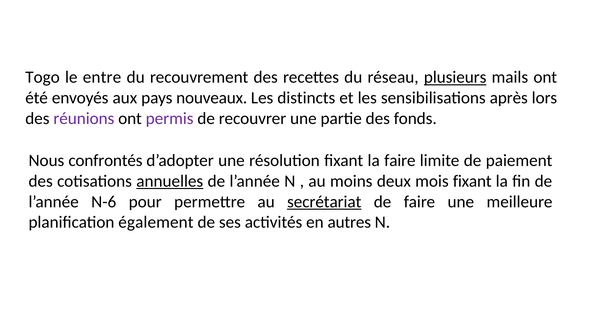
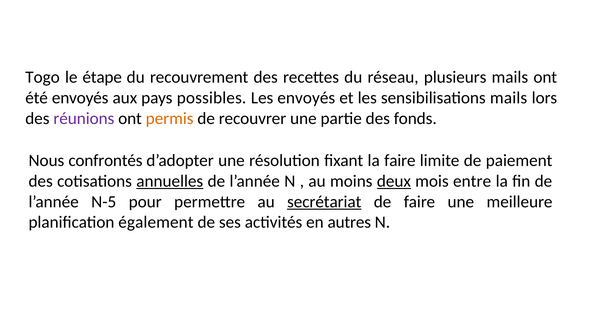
entre: entre -> étape
plusieurs underline: present -> none
nouveaux: nouveaux -> possibles
Les distincts: distincts -> envoyés
sensibilisations après: après -> mails
permis colour: purple -> orange
deux underline: none -> present
mois fixant: fixant -> entre
N-6: N-6 -> N-5
